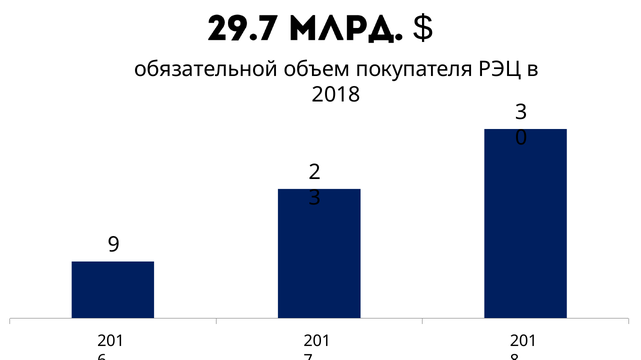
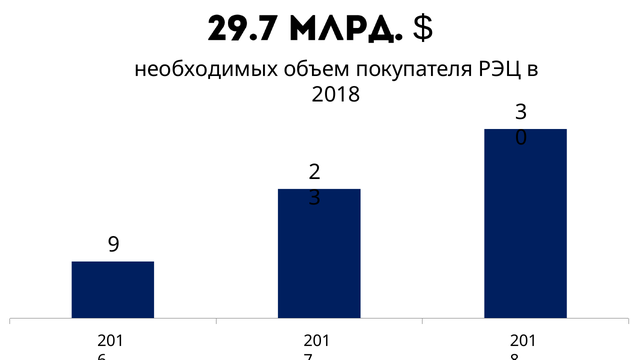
обязательной: обязательной -> необходимых
